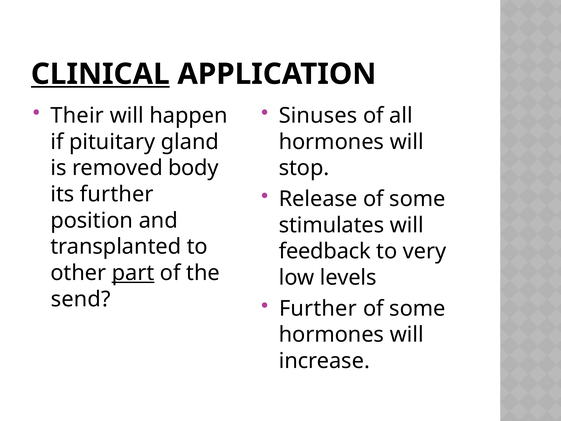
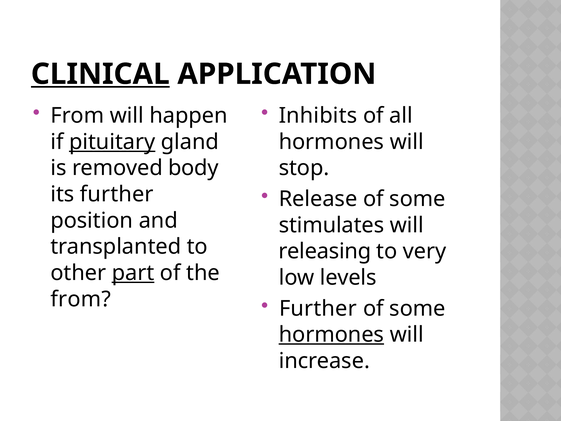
Their at (77, 116): Their -> From
Sinuses: Sinuses -> Inhibits
pituitary underline: none -> present
feedback: feedback -> releasing
send at (81, 299): send -> from
hormones at (331, 335) underline: none -> present
